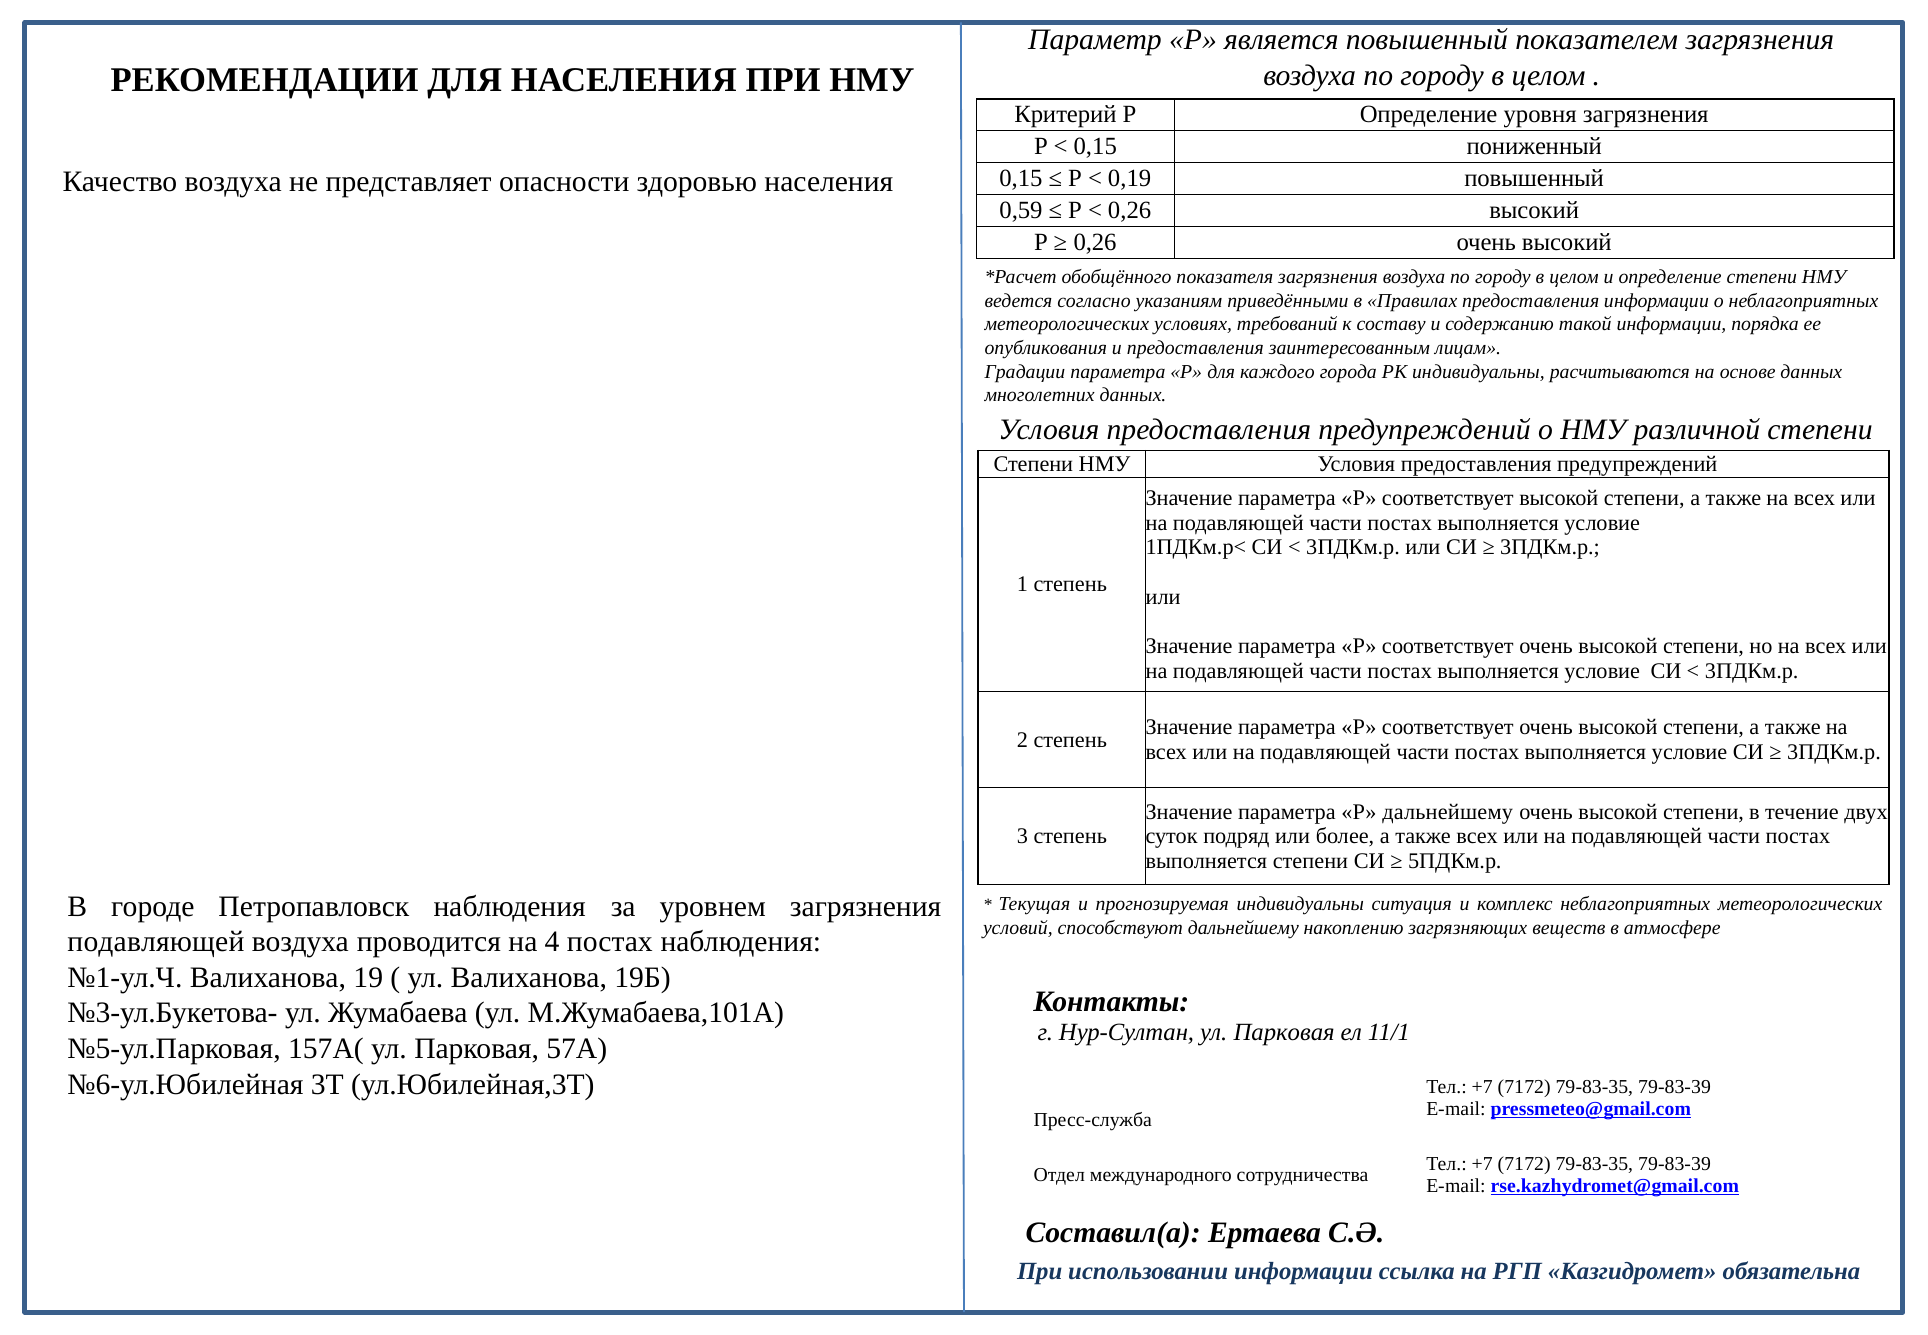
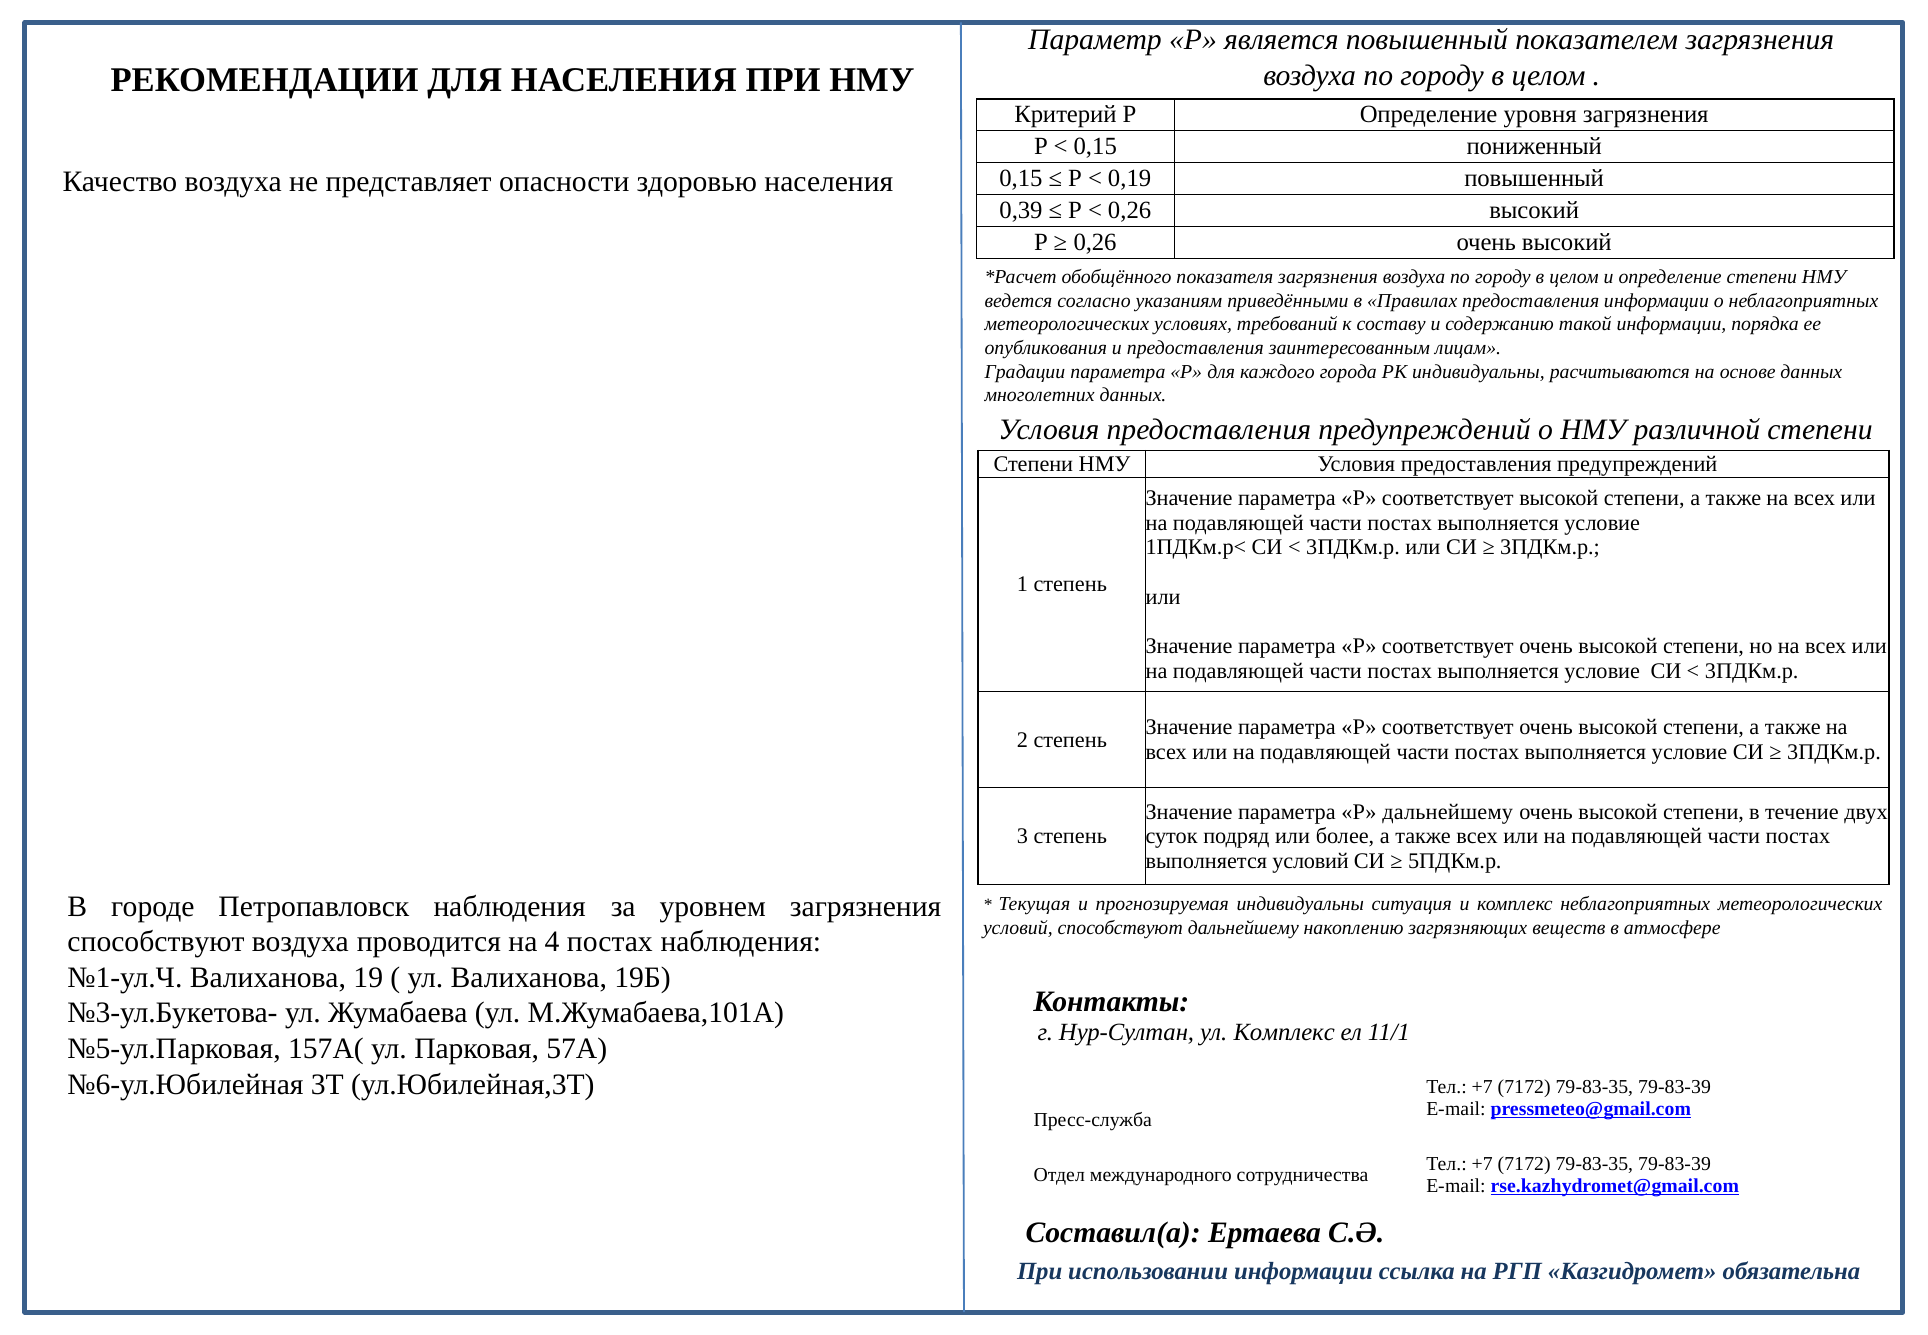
0,59: 0,59 -> 0,39
выполняется степени: степени -> условий
подавляющей at (156, 942): подавляющей -> способствуют
Нур-Султан ул Парковая: Парковая -> Комплекс
